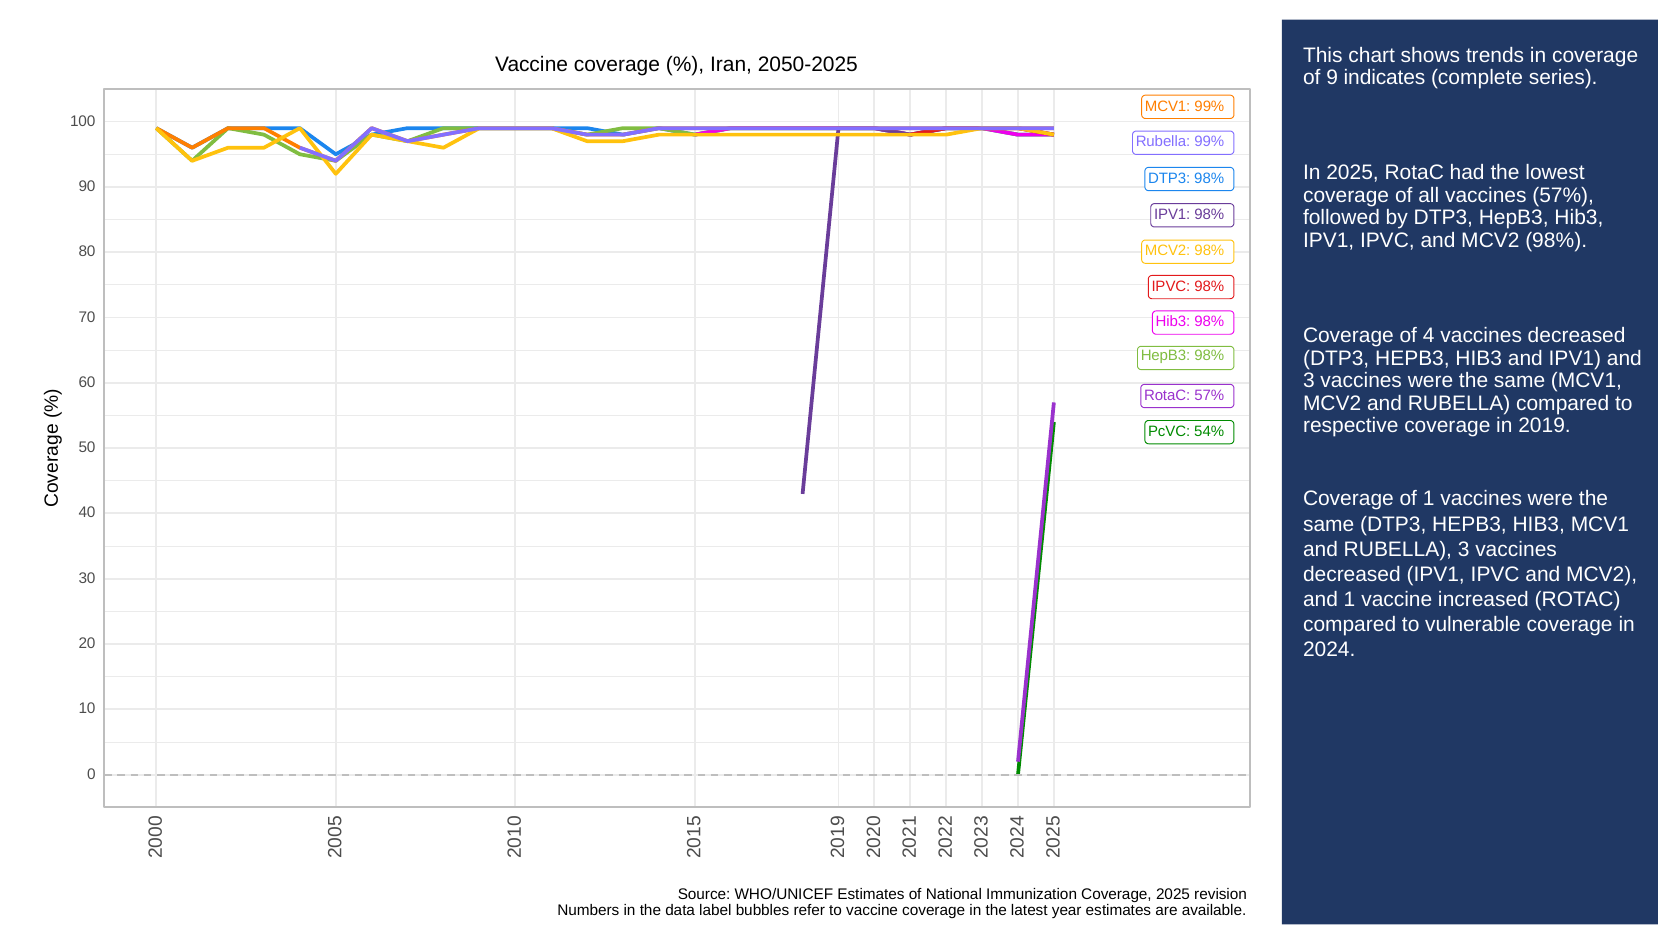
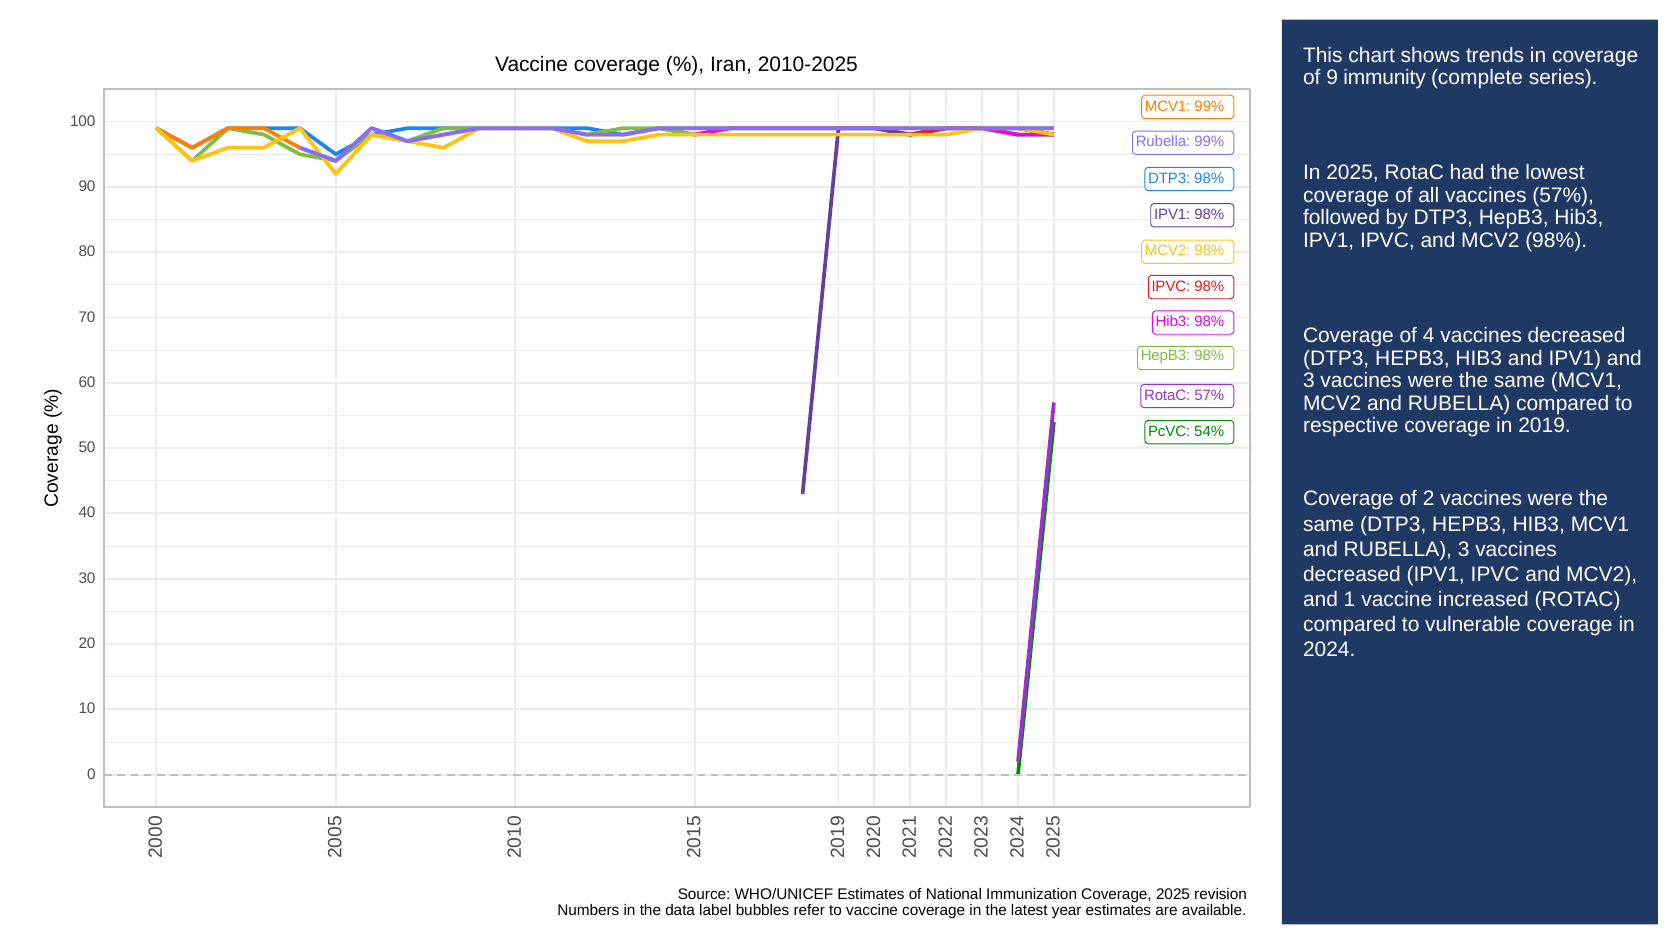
2050-2025: 2050-2025 -> 2010-2025
indicates: indicates -> immunity
of 1: 1 -> 2
